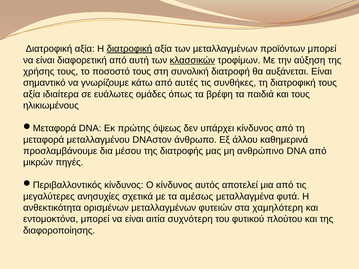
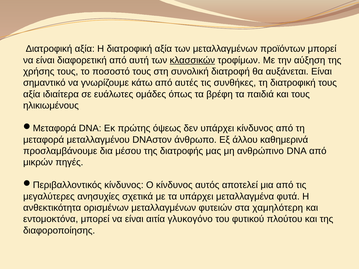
διατροφική at (129, 49) underline: present -> none
τα αμέσως: αμέσως -> υπάρχει
συχνότερη: συχνότερη -> γλυκογόνο
